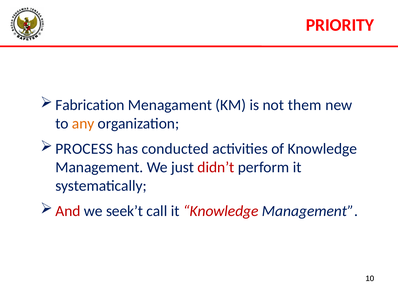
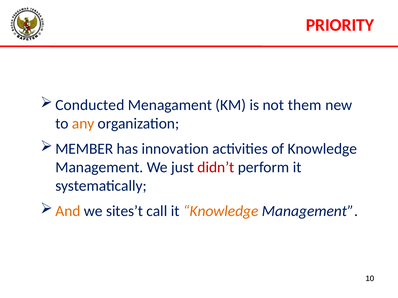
Fabrication: Fabrication -> Conducted
PROCESS: PROCESS -> MEMBER
conducted: conducted -> innovation
And colour: red -> orange
seek’t: seek’t -> sites’t
Knowledge at (221, 211) colour: red -> orange
